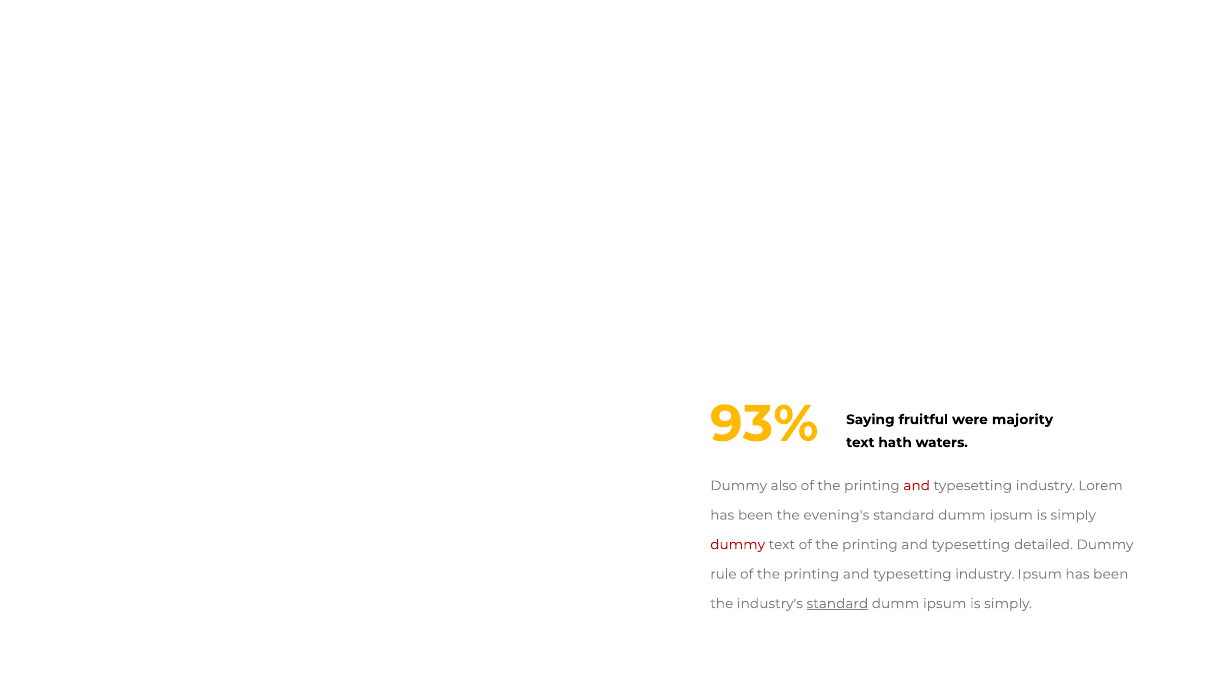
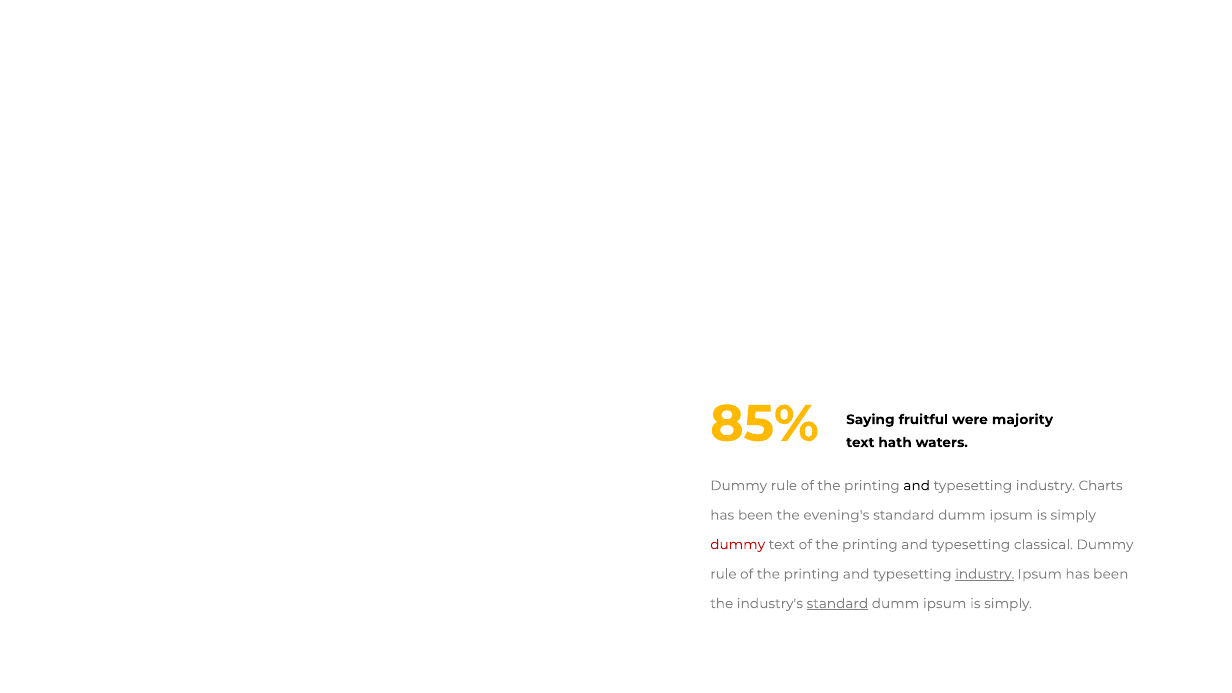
93%: 93% -> 85%
also at (784, 486): also -> rule
and at (917, 486) colour: red -> black
Lorem: Lorem -> Charts
detailed: detailed -> classical
industry at (985, 574) underline: none -> present
